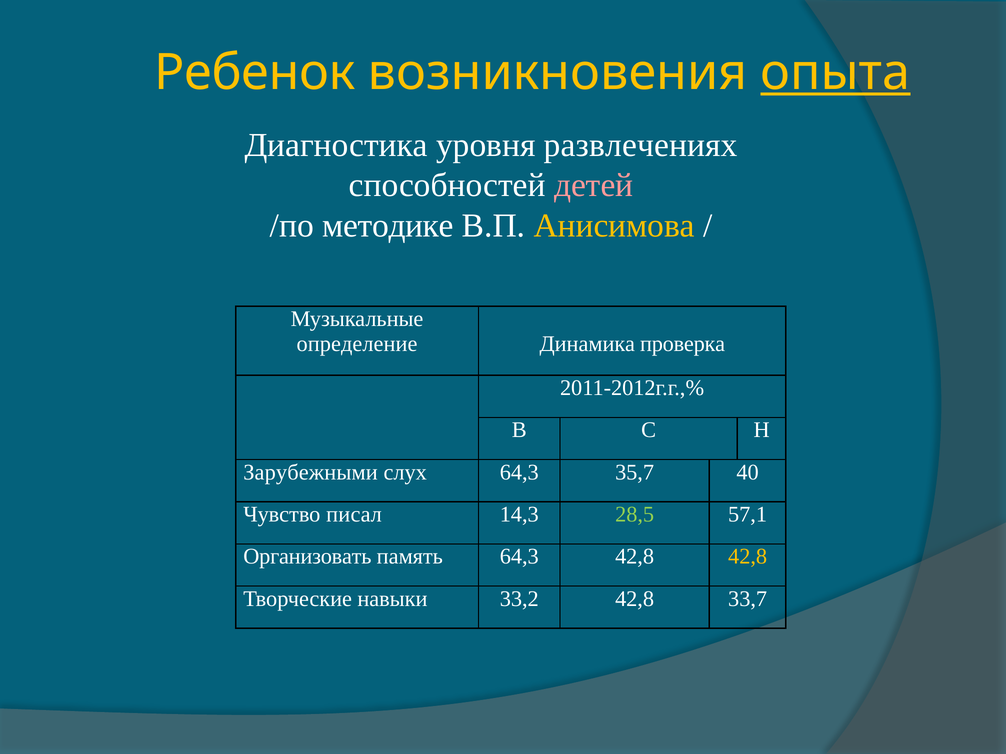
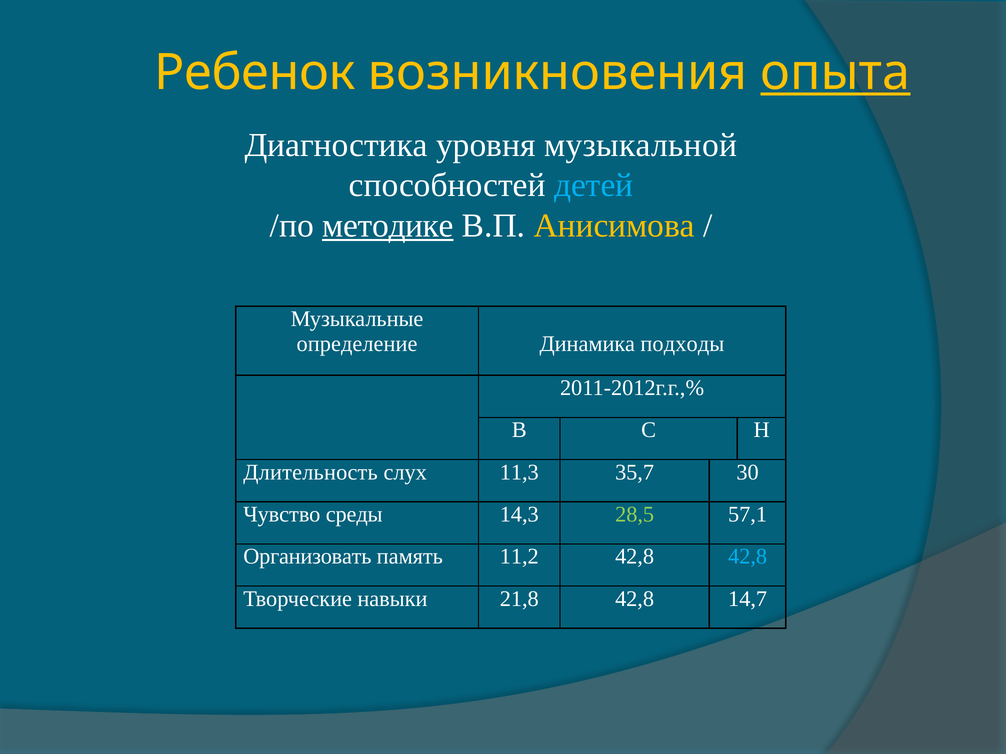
развлечениях: развлечениях -> музыкальной
детей colour: pink -> light blue
методике underline: none -> present
проверка: проверка -> подходы
Зарубежными: Зарубежными -> Длительность
слух 64,3: 64,3 -> 11,3
40: 40 -> 30
писал: писал -> среды
память 64,3: 64,3 -> 11,2
42,8 at (748, 557) colour: yellow -> light blue
33,2: 33,2 -> 21,8
33,7: 33,7 -> 14,7
